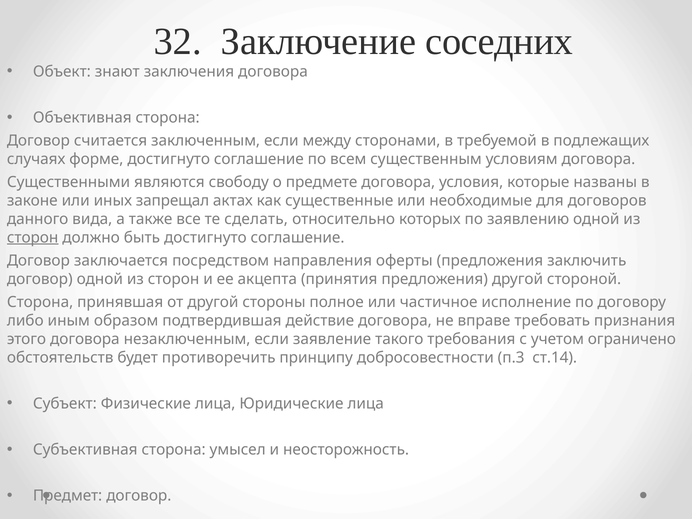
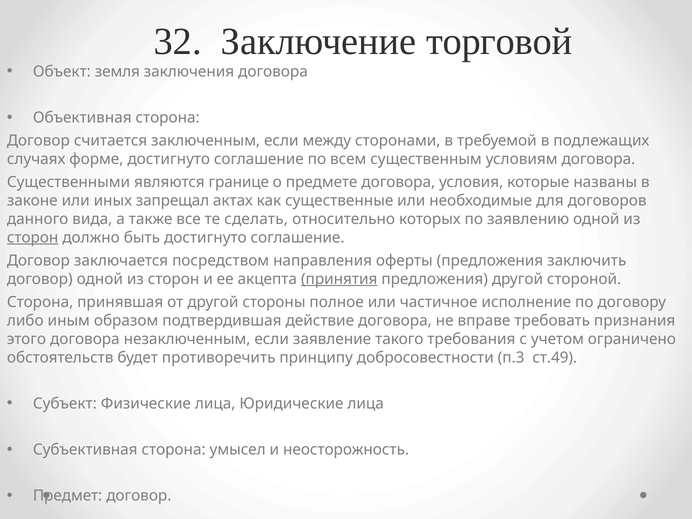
соседних: соседних -> торговой
знают: знают -> земля
свободу: свободу -> границе
принятия underline: none -> present
ст.14: ст.14 -> ст.49
